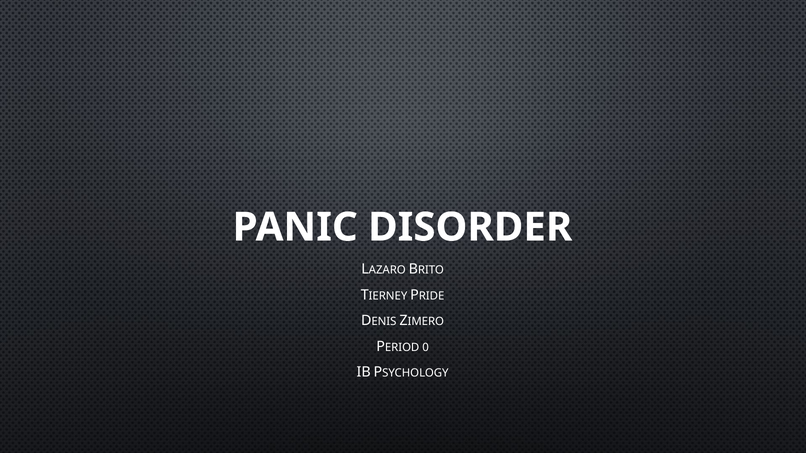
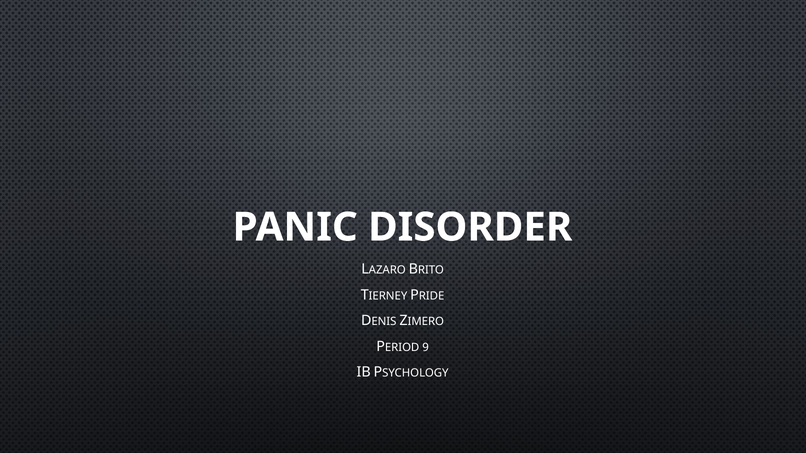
0: 0 -> 9
